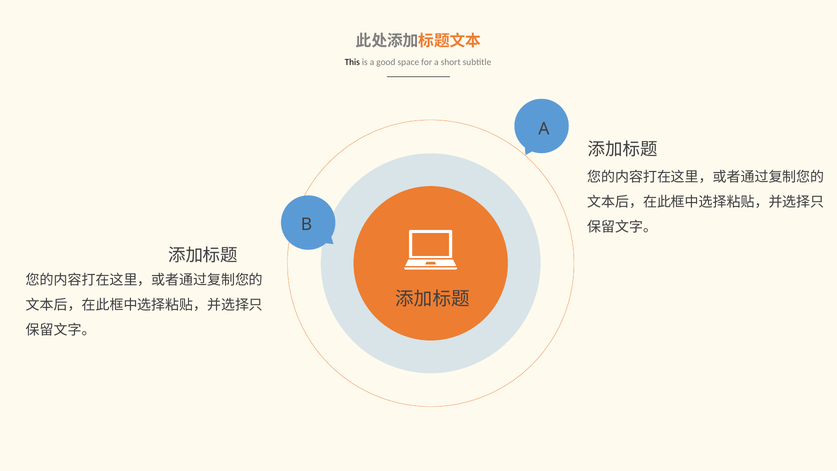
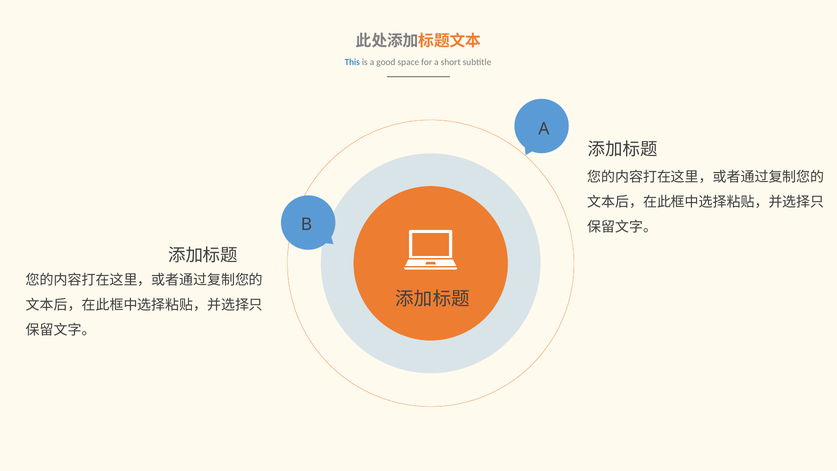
This colour: black -> blue
